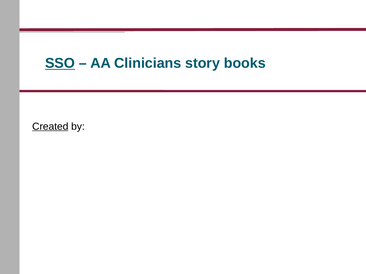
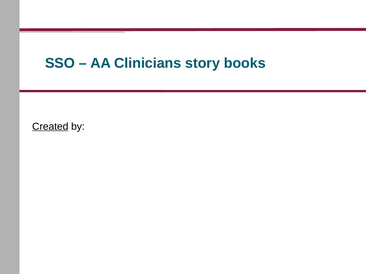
SSO underline: present -> none
